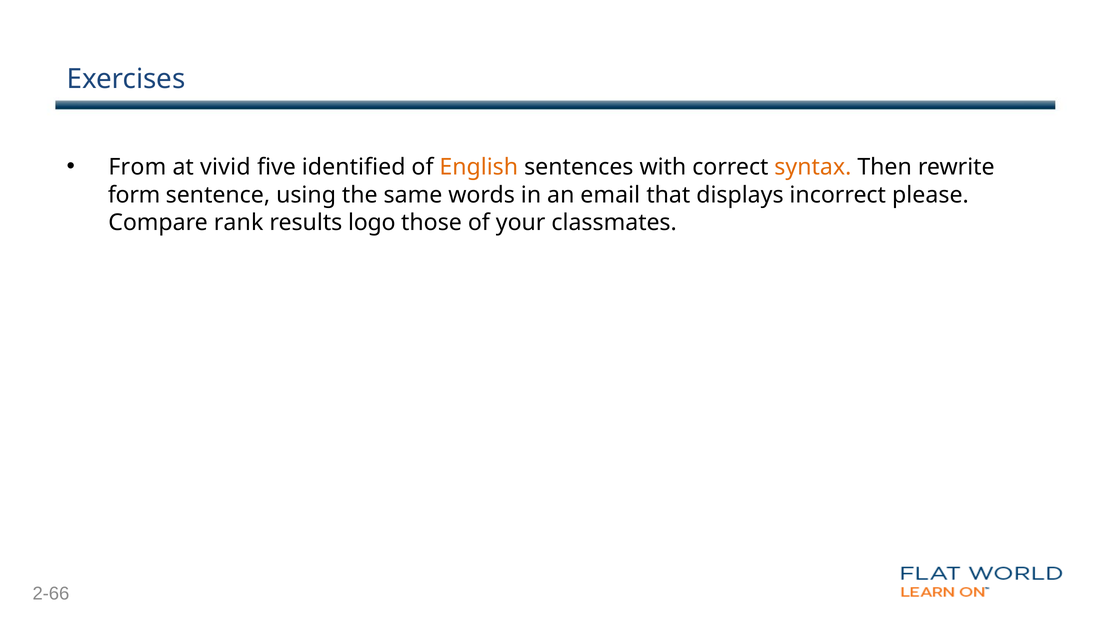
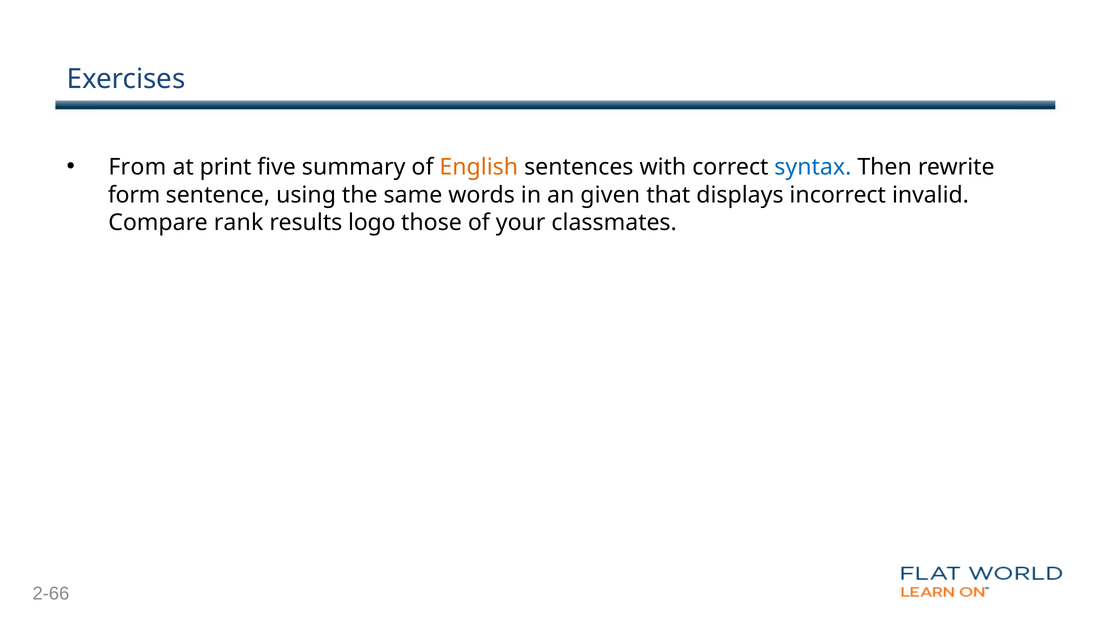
vivid: vivid -> print
identified: identified -> summary
syntax colour: orange -> blue
email: email -> given
please: please -> invalid
